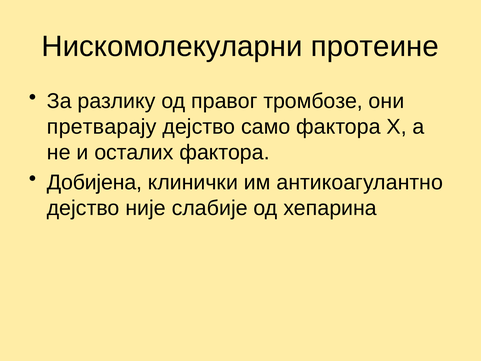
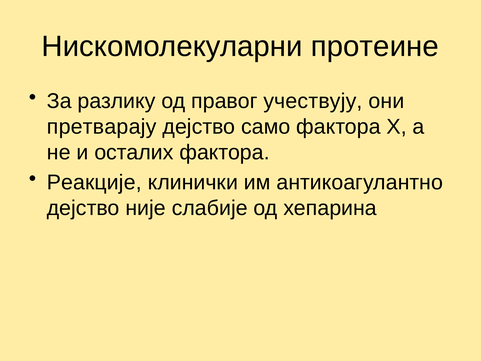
тромбозе: тромбозе -> учествују
Добијена: Добијена -> Реакције
